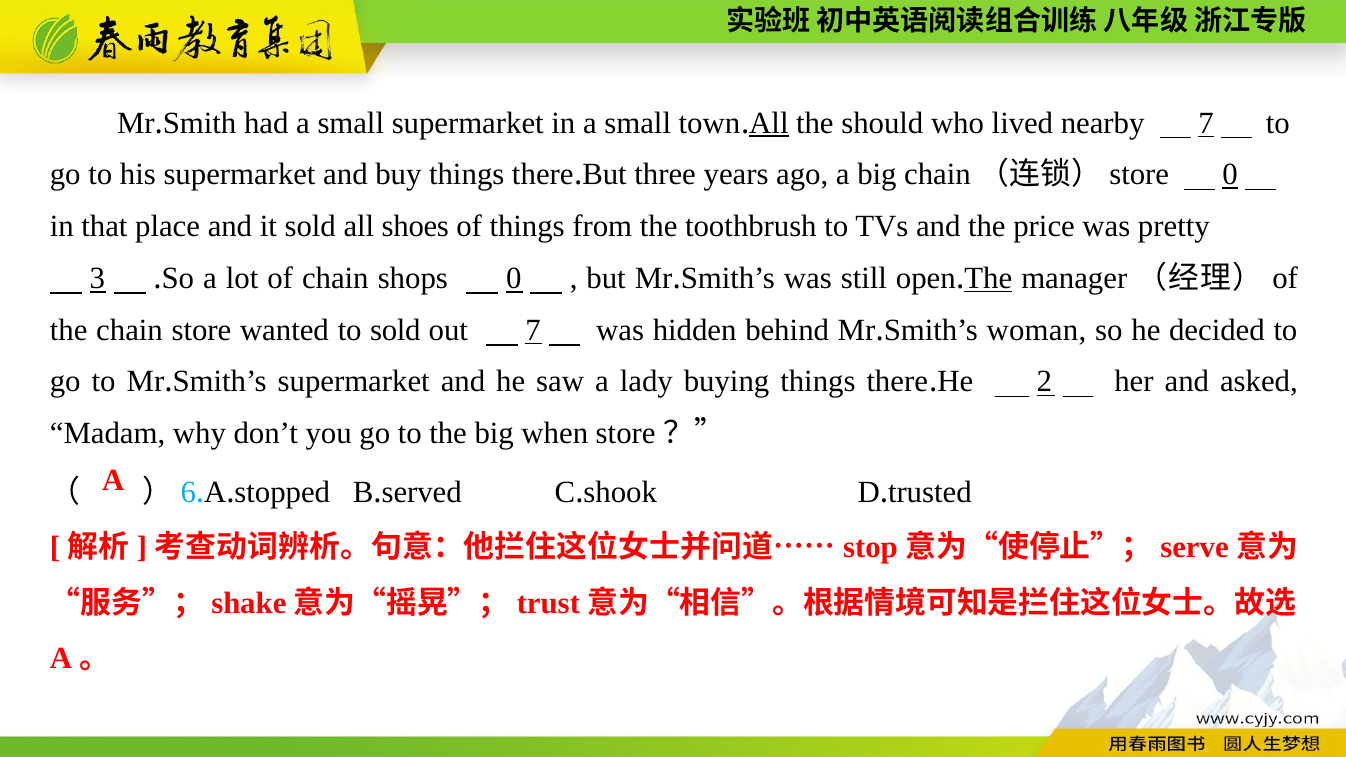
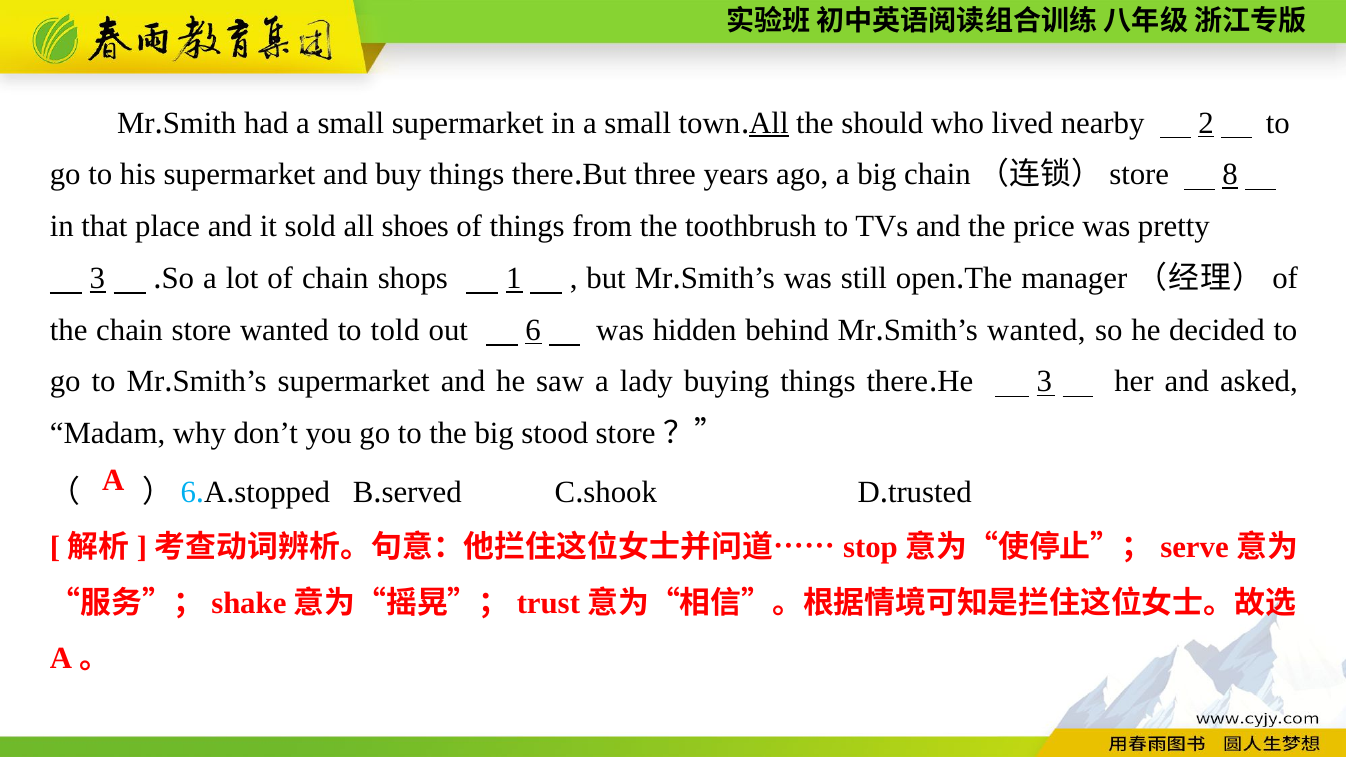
nearby 7: 7 -> 2
0 at (1230, 175): 0 -> 8
shops 0: 0 -> 1
The at (988, 278) underline: present -> none
to sold: sold -> told
out 7: 7 -> 6
woman at (1036, 330): woman -> wanted
He 2: 2 -> 3
when: when -> stood
